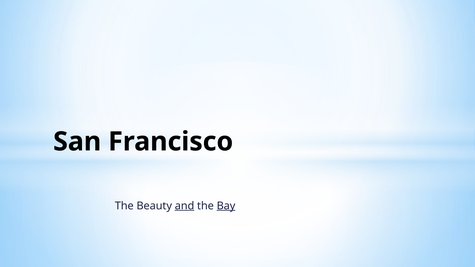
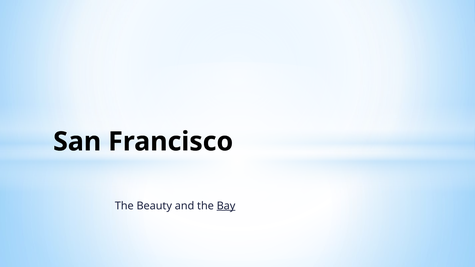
and underline: present -> none
